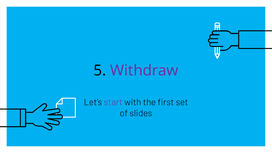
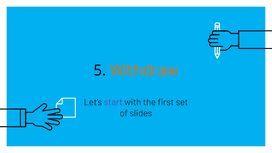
Withdraw colour: purple -> orange
